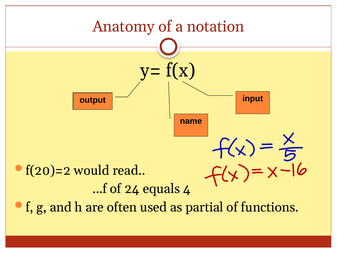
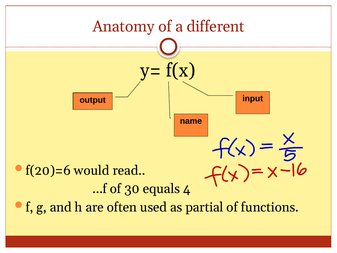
notation: notation -> different
f(20)=2: f(20)=2 -> f(20)=6
24: 24 -> 30
